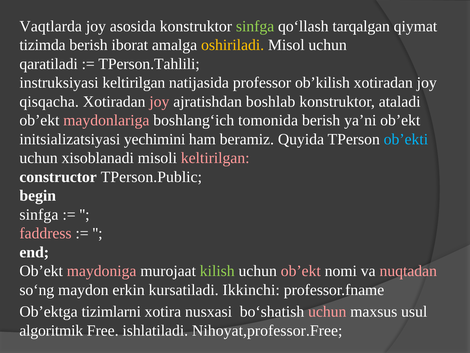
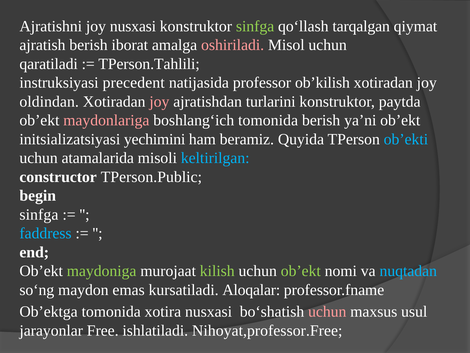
Vaqtlarda: Vaqtlarda -> Ajratishni
joy asosida: asosida -> nusxasi
tizimda: tizimda -> ajratish
oshiriladi colour: yellow -> pink
instruksiyasi keltirilgan: keltirilgan -> precedent
qisqacha: qisqacha -> oldindan
boshlab: boshlab -> turlarini
ataladi: ataladi -> paytda
xisoblanadi: xisoblanadi -> atamalarida
keltirilgan at (215, 158) colour: pink -> light blue
faddress colour: pink -> light blue
maydoniga colour: pink -> light green
ob’ekt at (301, 271) colour: pink -> light green
nuqtadan colour: pink -> light blue
erkin: erkin -> emas
Ikkinchi: Ikkinchi -> Aloqalar
Ob’ektga tizimlarni: tizimlarni -> tomonida
algoritmik: algoritmik -> jarayonlar
